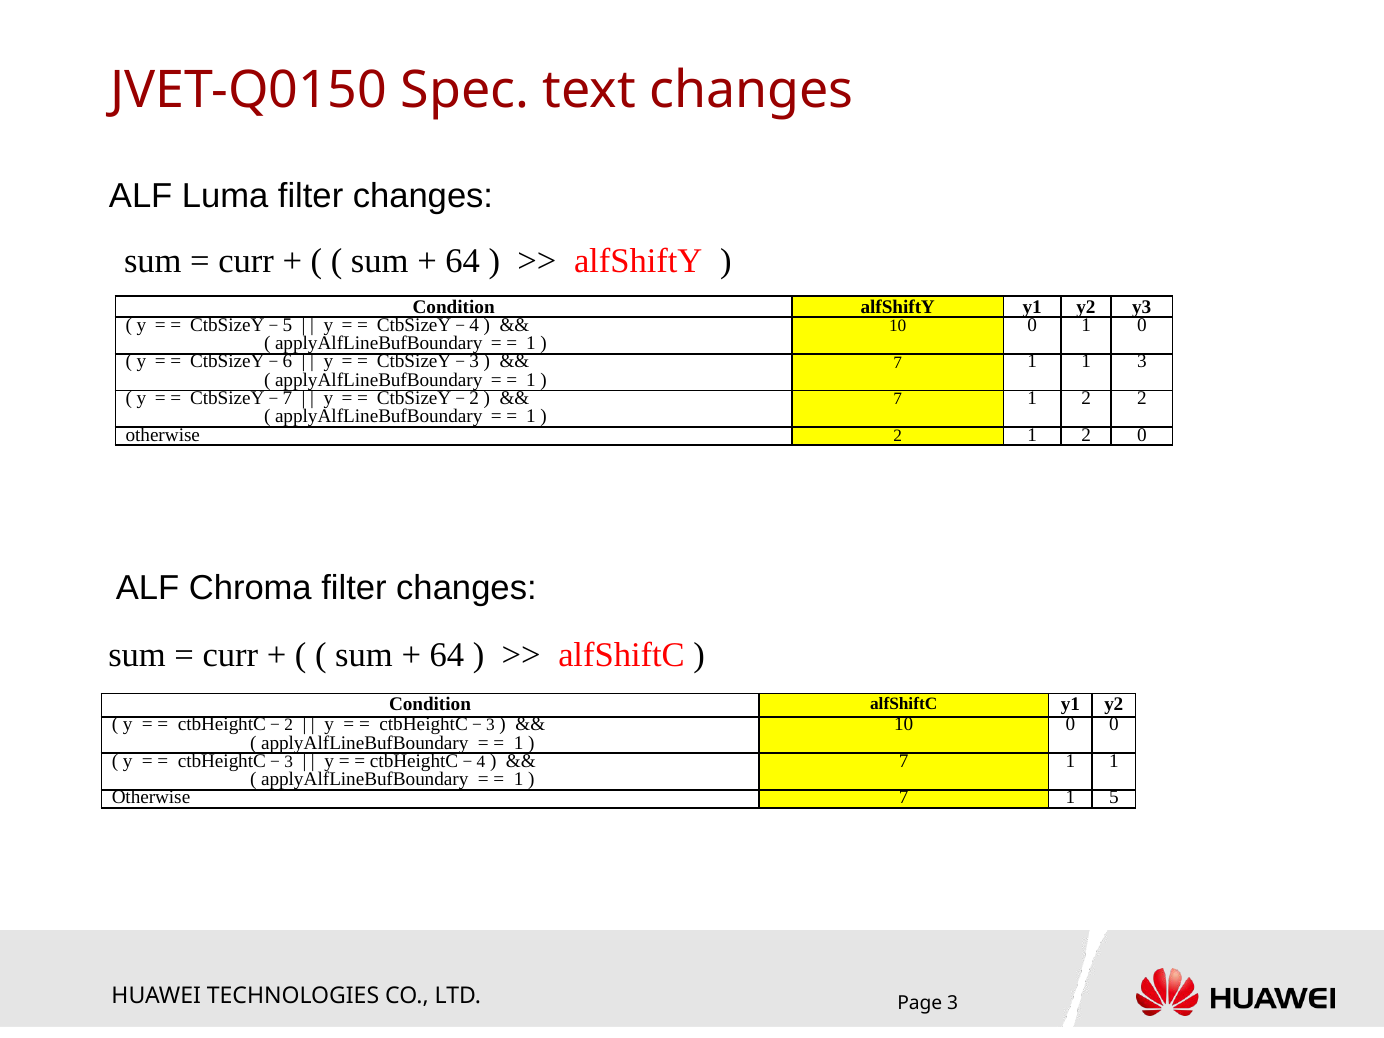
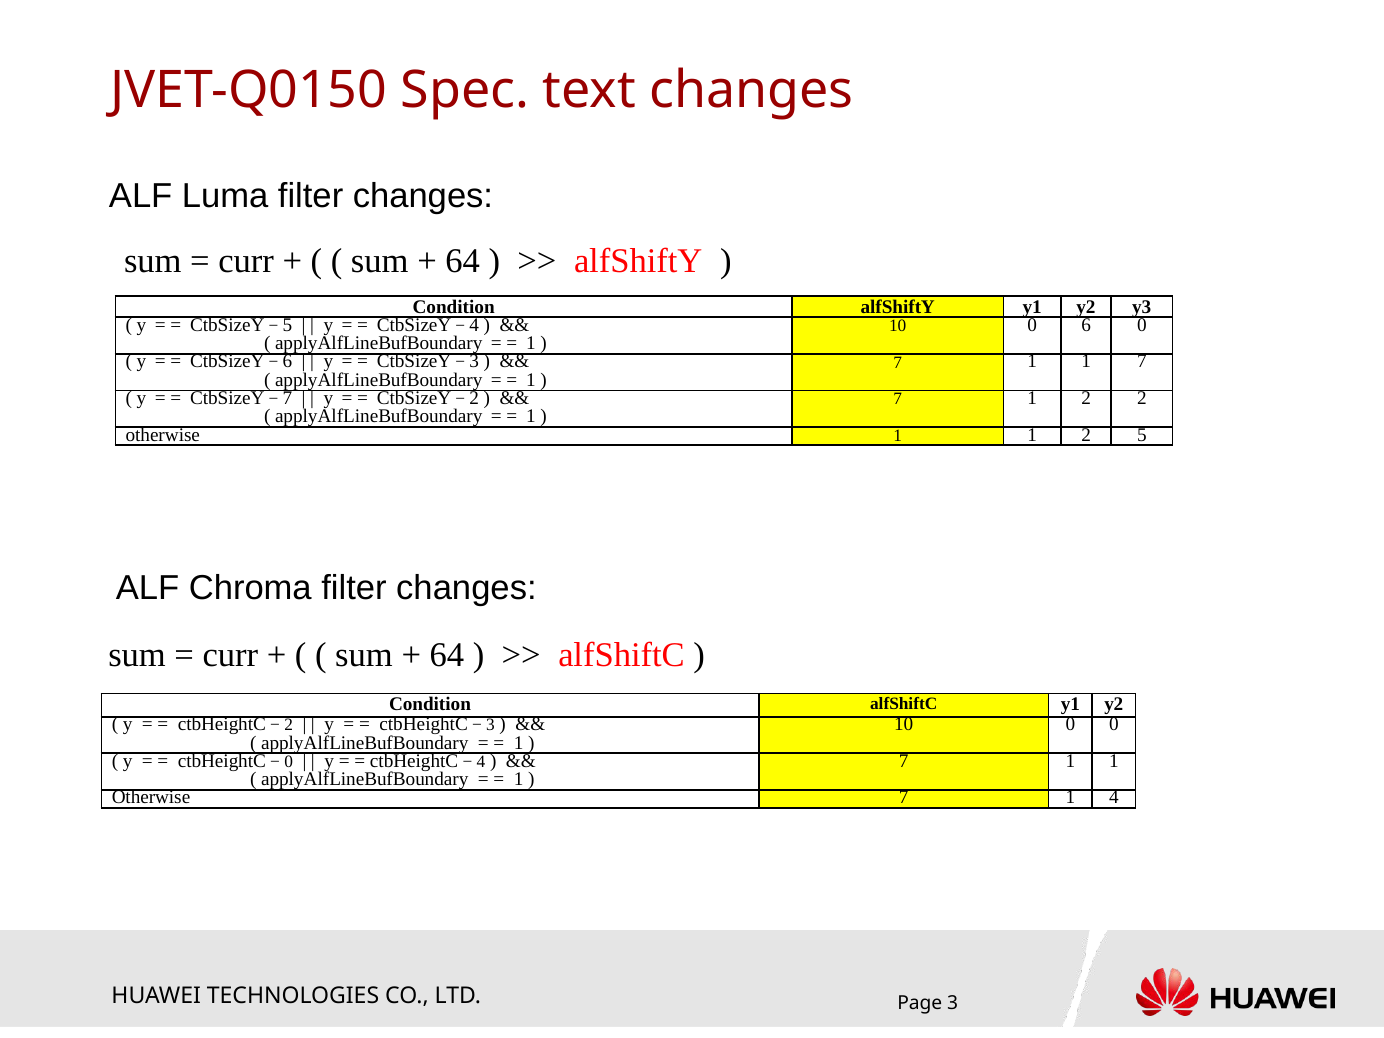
0 1: 1 -> 6
1 3: 3 -> 7
otherwise 2: 2 -> 1
2 0: 0 -> 5
3 at (289, 762): 3 -> 0
1 5: 5 -> 4
